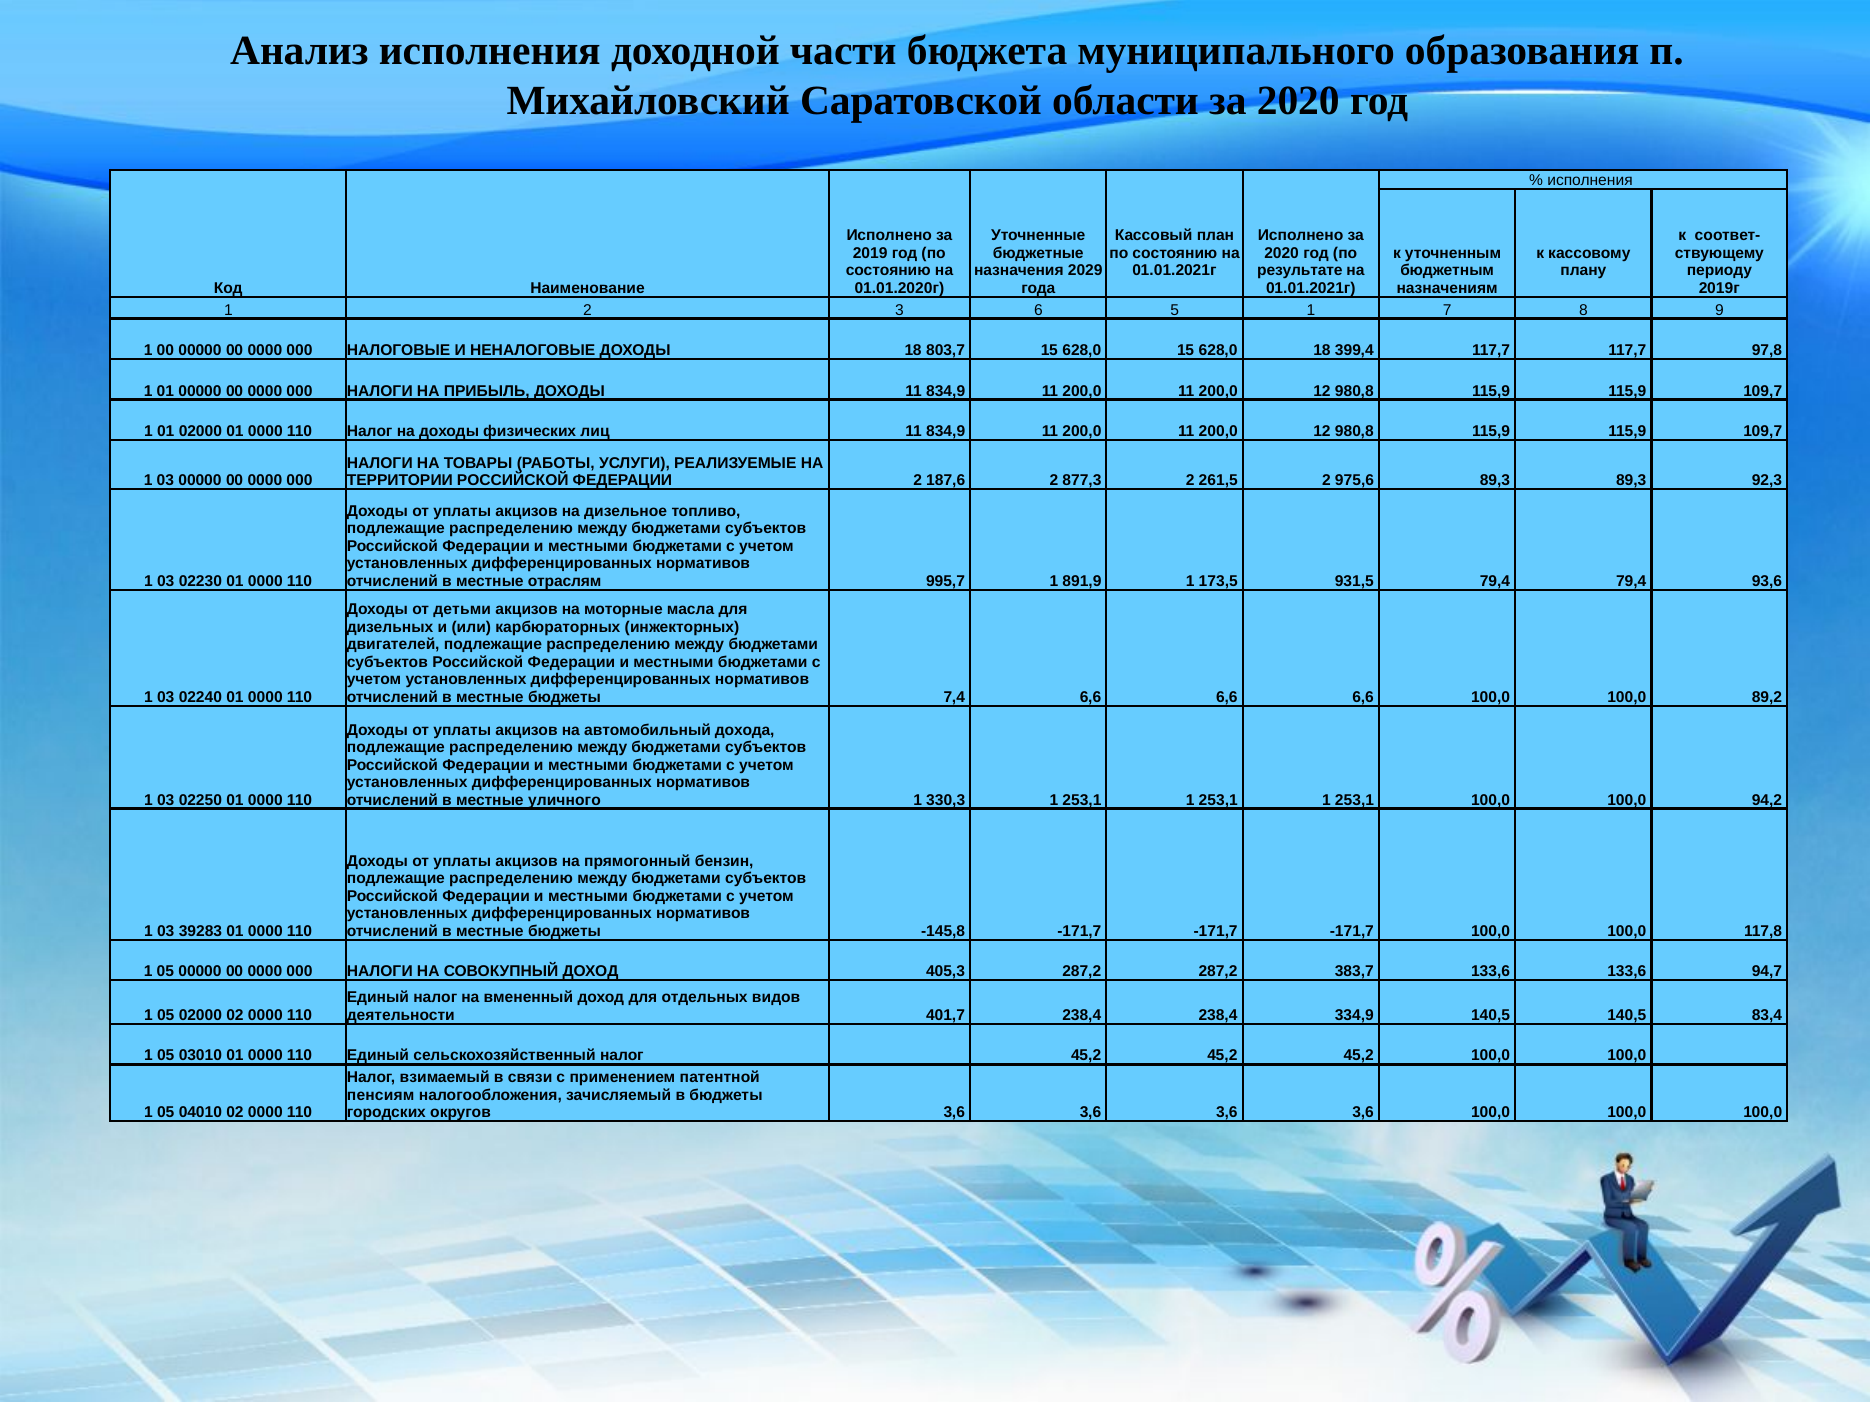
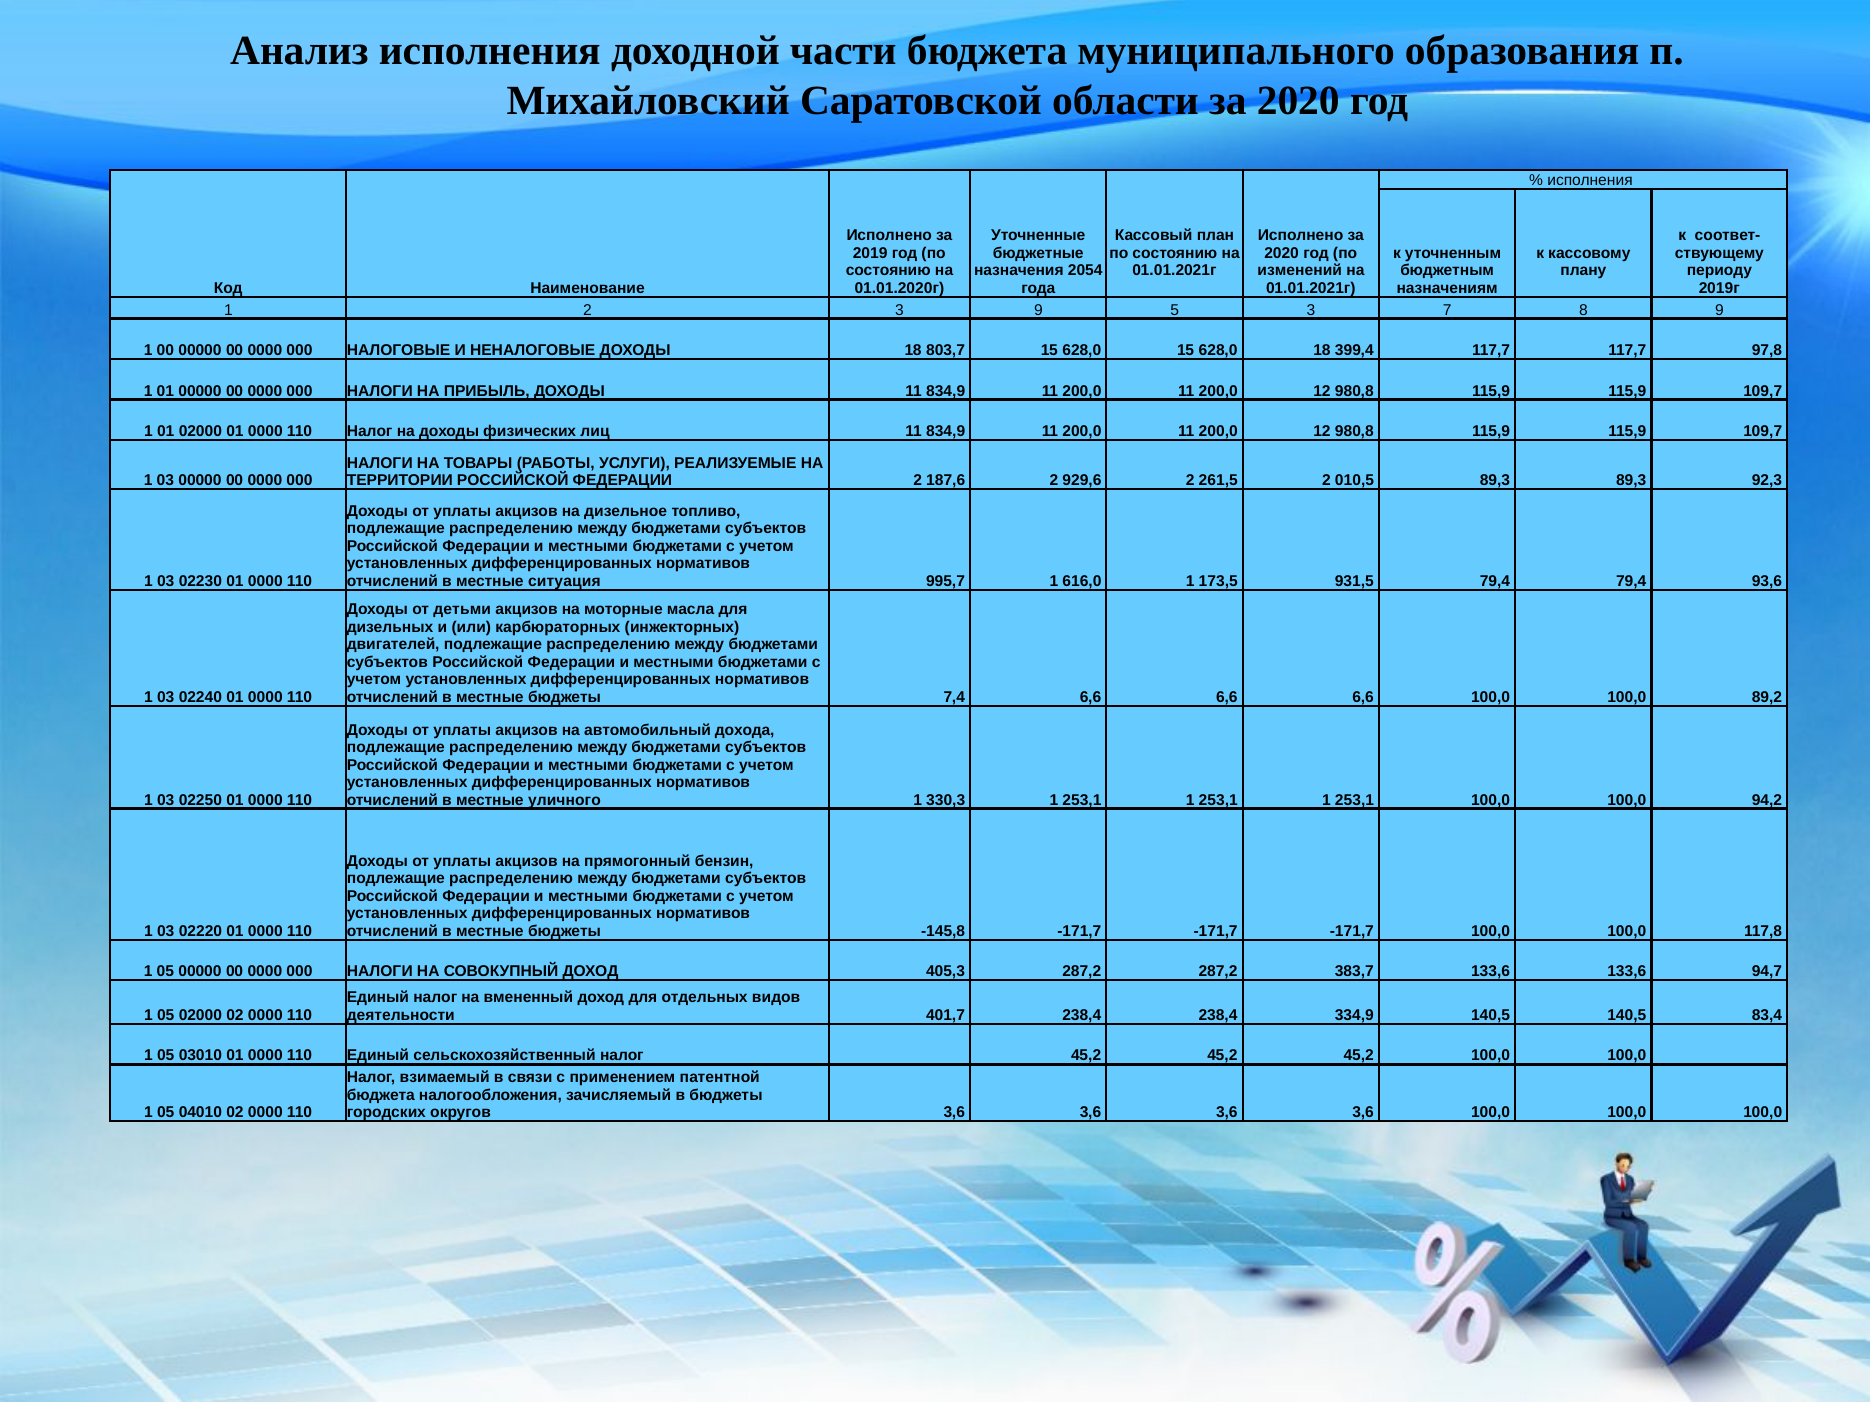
2029: 2029 -> 2054
результате: результате -> изменений
3 6: 6 -> 9
5 1: 1 -> 3
877,3: 877,3 -> 929,6
975,6: 975,6 -> 010,5
отраслям: отраслям -> ситуация
891,9: 891,9 -> 616,0
39283: 39283 -> 02220
пенсиям at (381, 1095): пенсиям -> бюджета
